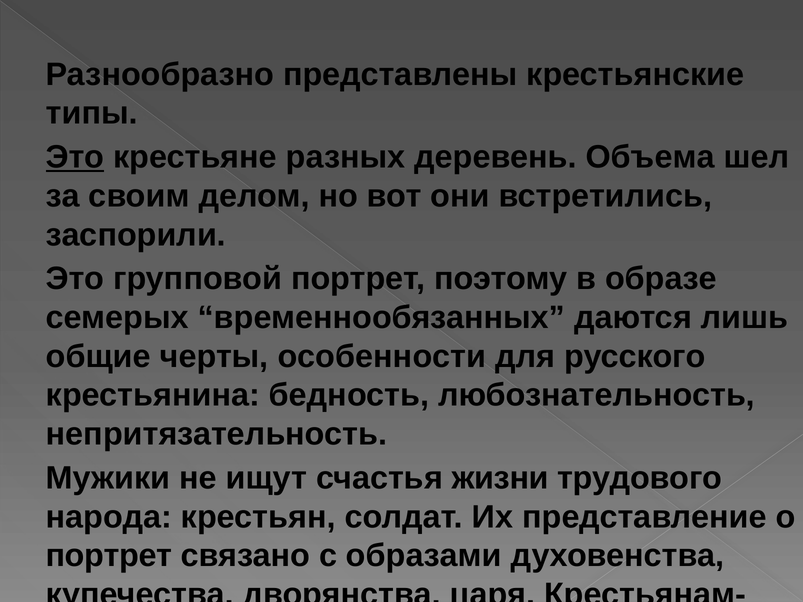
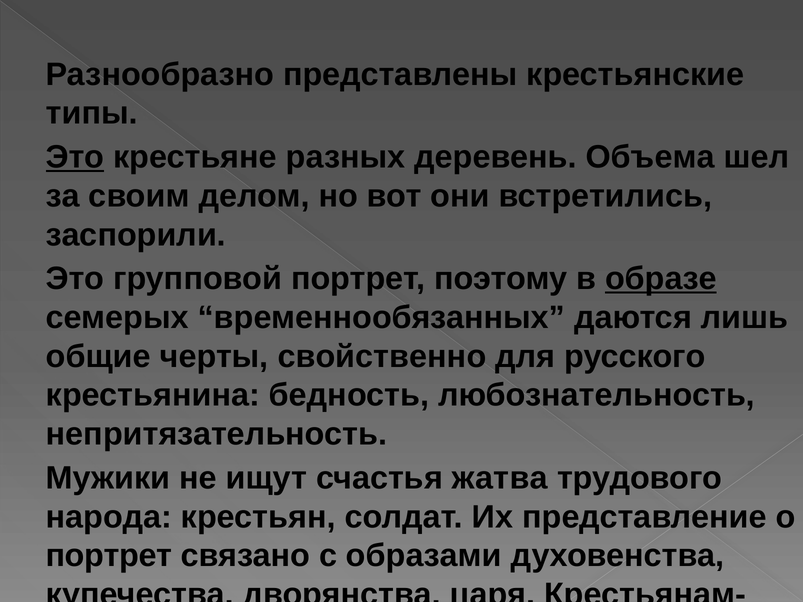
образе underline: none -> present
черты особенности: особенности -> свойственно
жизни: жизни -> жатва
